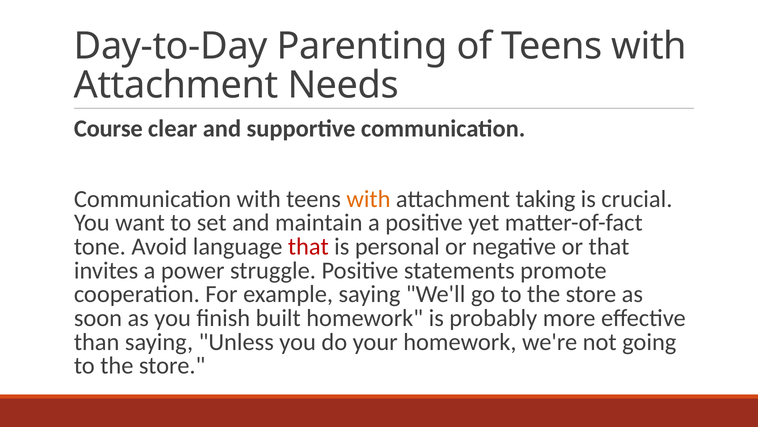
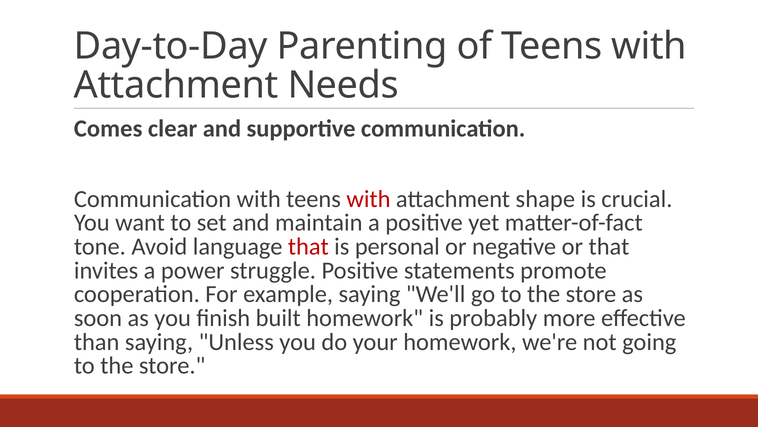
Course: Course -> Comes
with at (368, 199) colour: orange -> red
taking: taking -> shape
